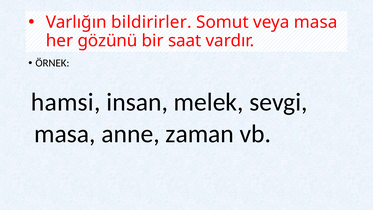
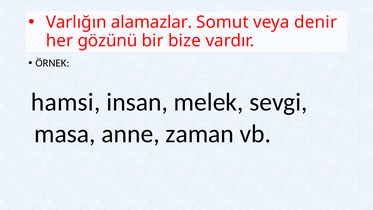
bildirirler: bildirirler -> alamazlar
veya masa: masa -> denir
saat: saat -> bize
